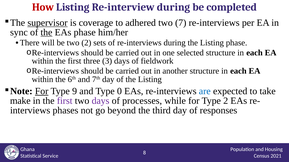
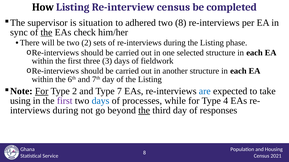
How colour: red -> black
Re-interview during: during -> census
supervisor underline: present -> none
coverage: coverage -> situation
two 7: 7 -> 8
EAs phase: phase -> check
Type 9: 9 -> 2
0: 0 -> 7
make: make -> using
days at (101, 101) colour: purple -> blue
Type 2: 2 -> 4
phases at (65, 111): phases -> during
the at (144, 111) underline: none -> present
